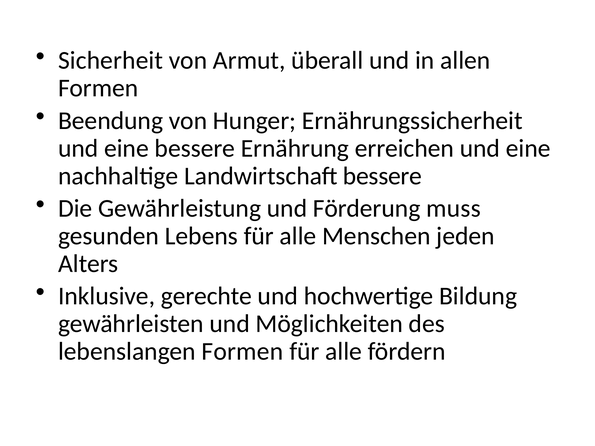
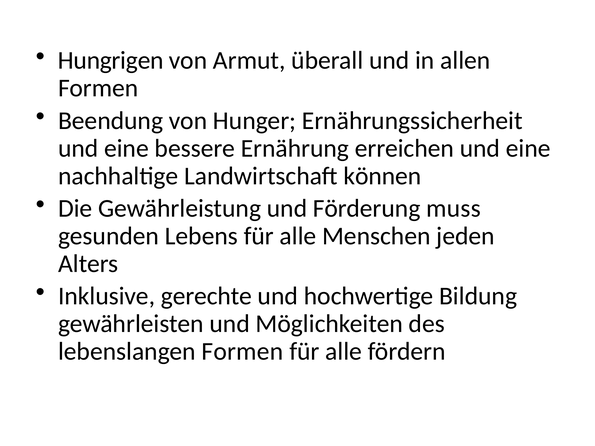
Sicherheit: Sicherheit -> Hungrigen
Landwirtschaft bessere: bessere -> können
